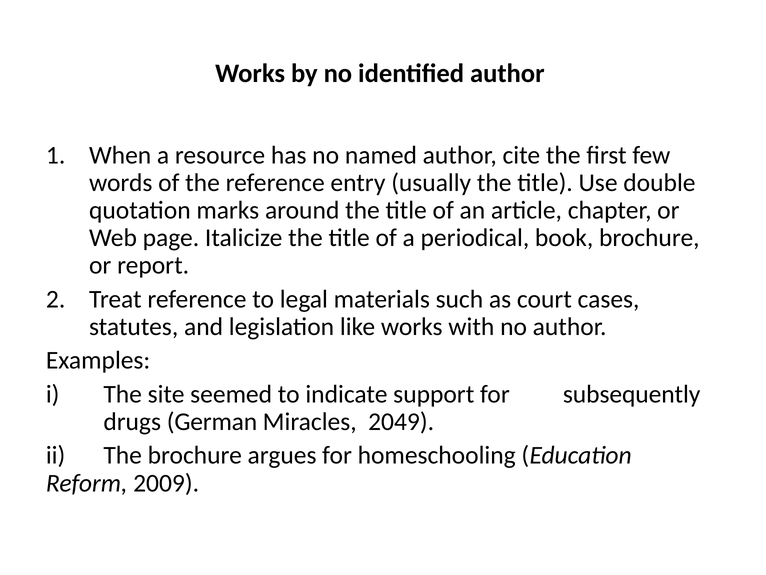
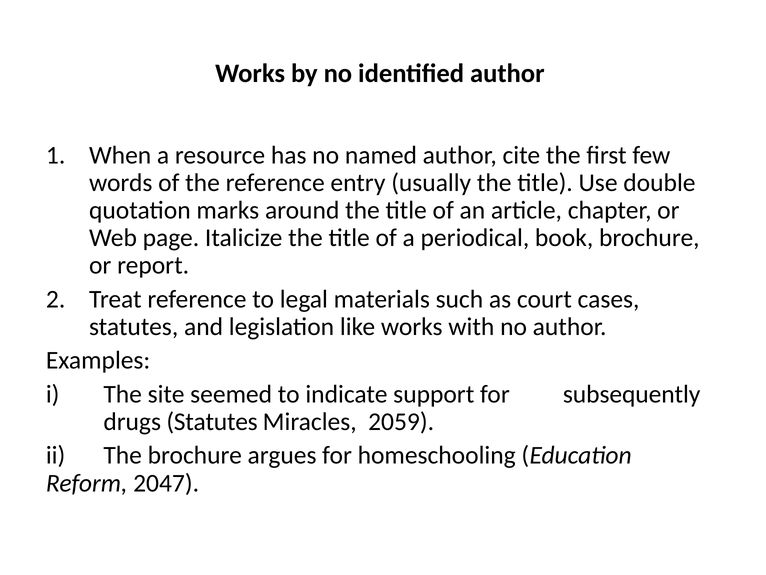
drugs German: German -> Statutes
2049: 2049 -> 2059
2009: 2009 -> 2047
